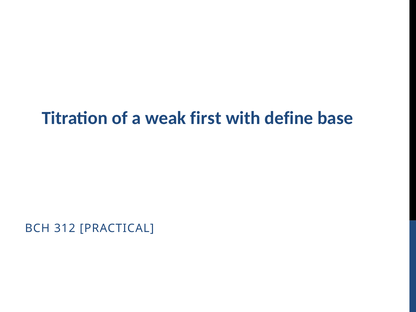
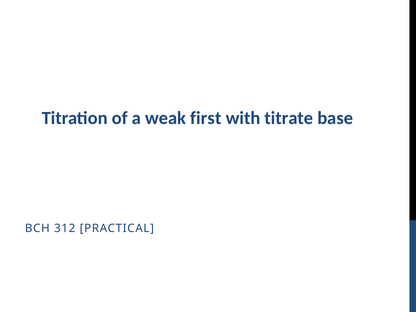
define: define -> titrate
